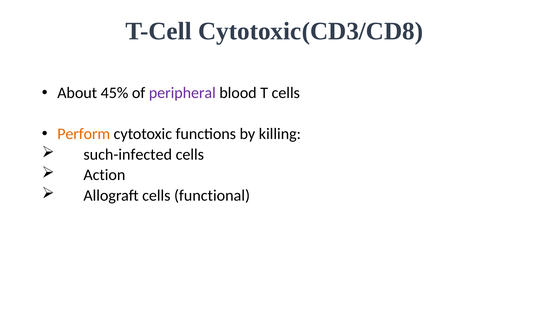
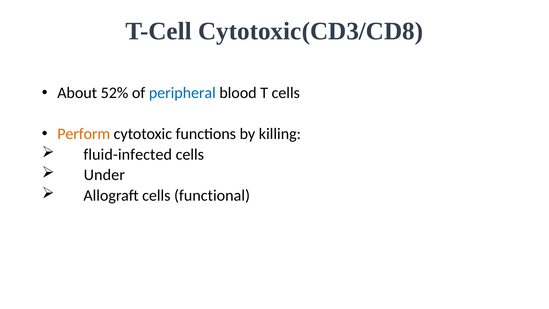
45%: 45% -> 52%
peripheral colour: purple -> blue
such-infected: such-infected -> fluid-infected
Action: Action -> Under
